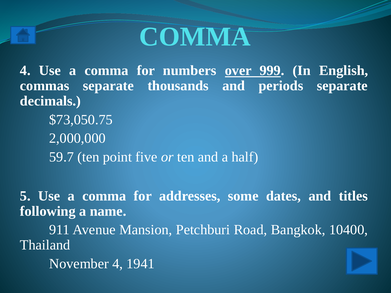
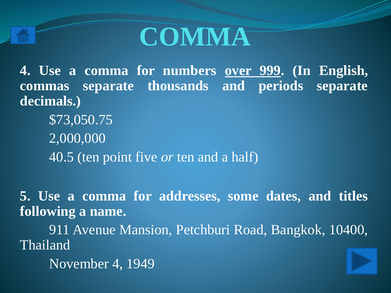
59.7: 59.7 -> 40.5
1941: 1941 -> 1949
